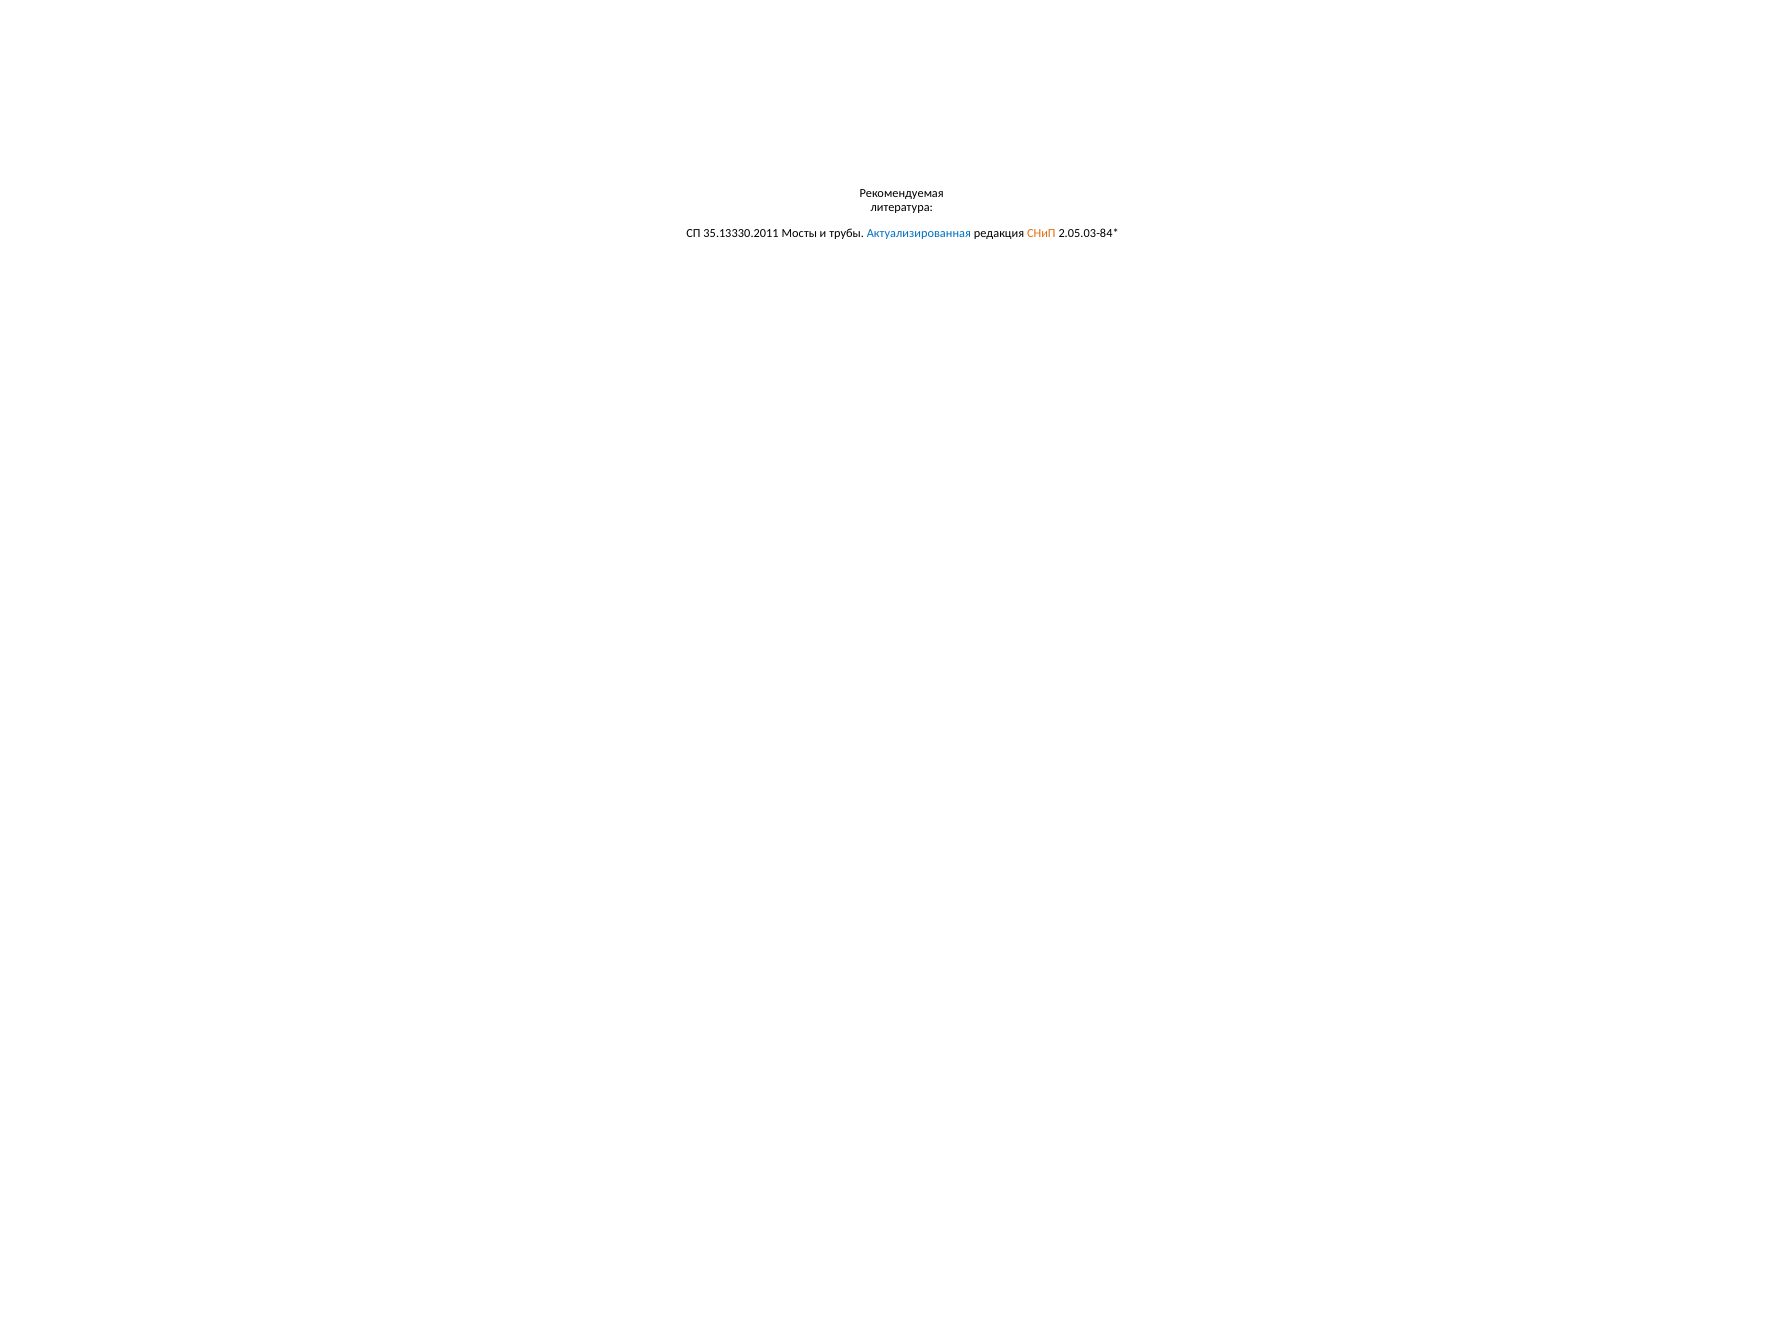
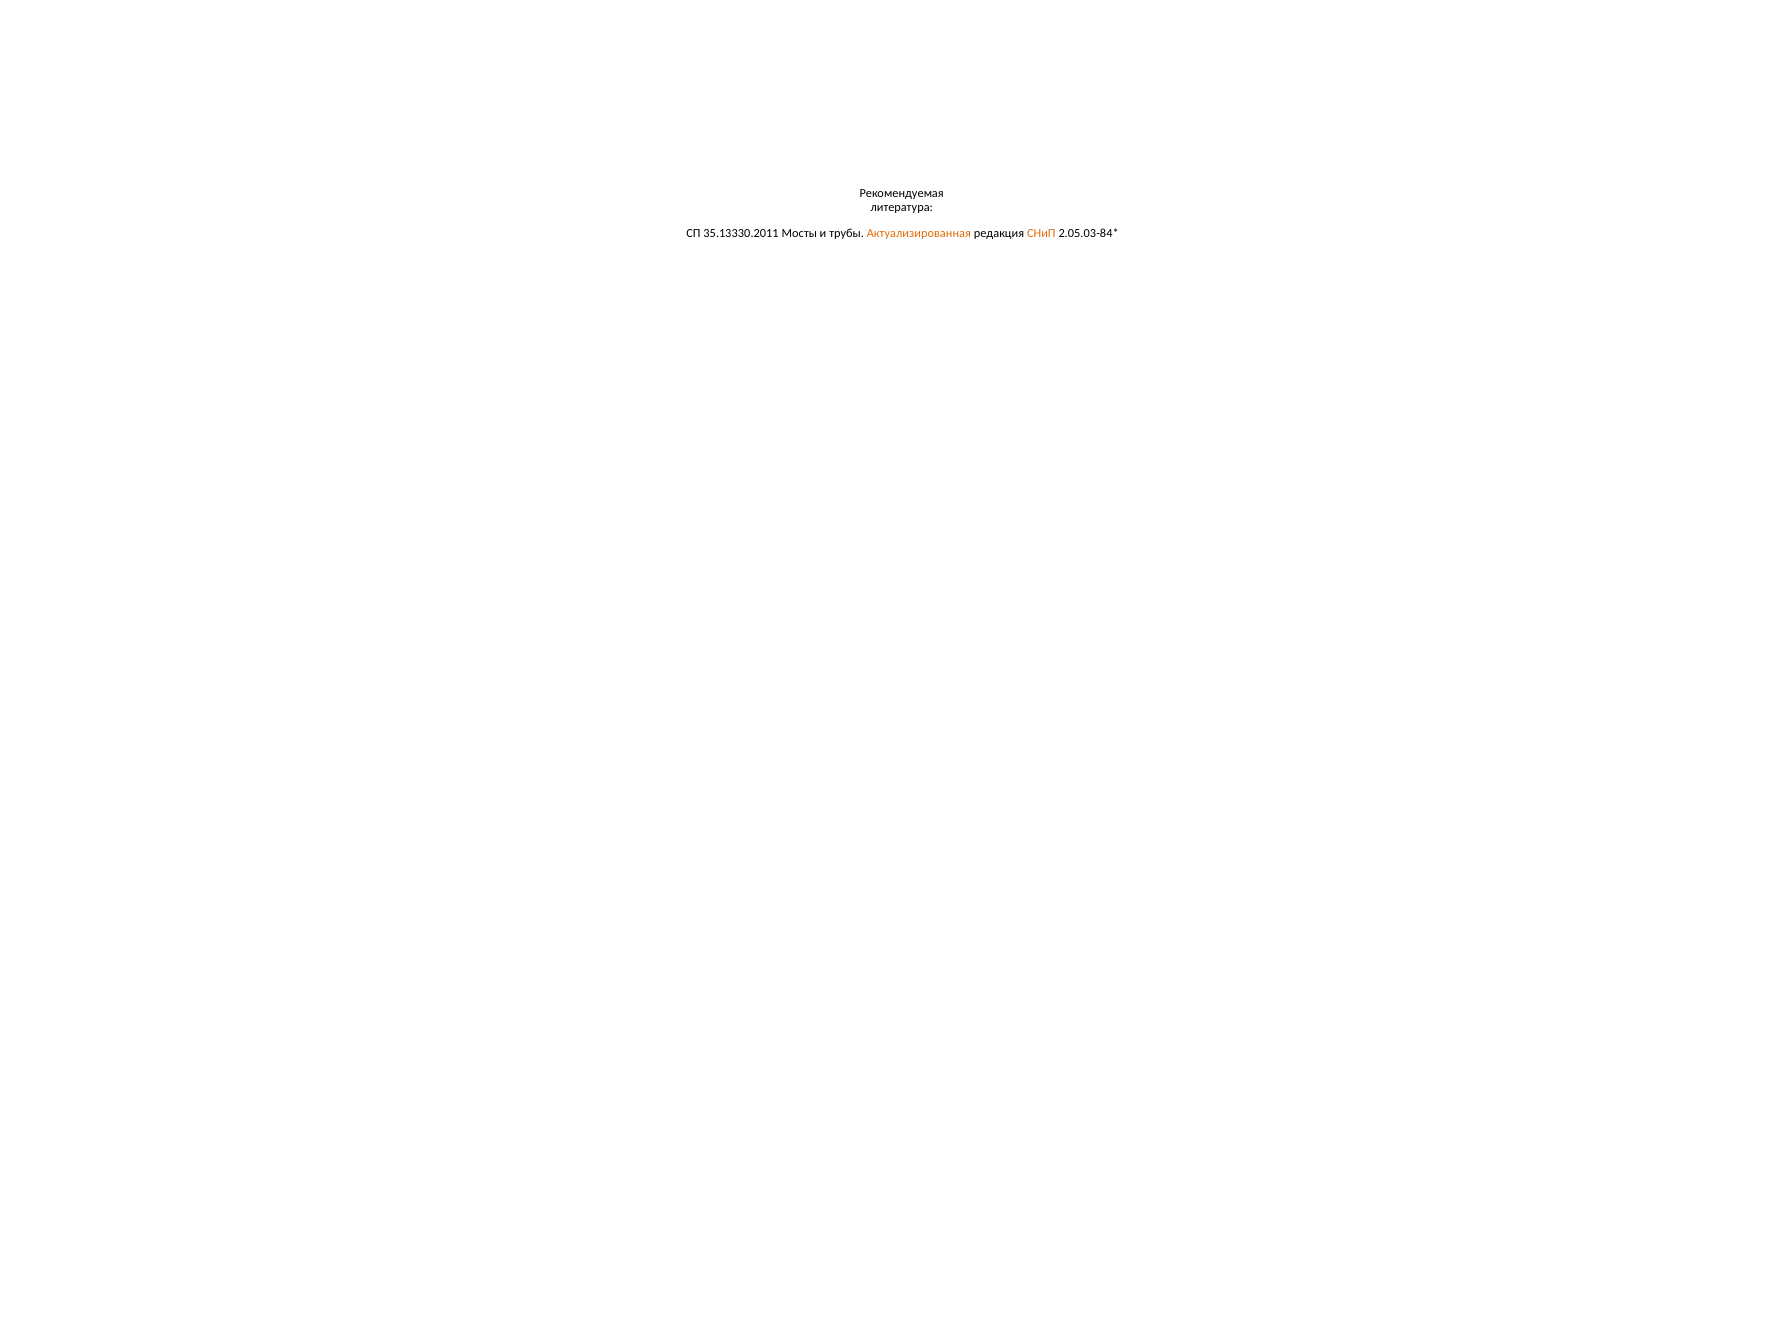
Актуализированная colour: blue -> orange
